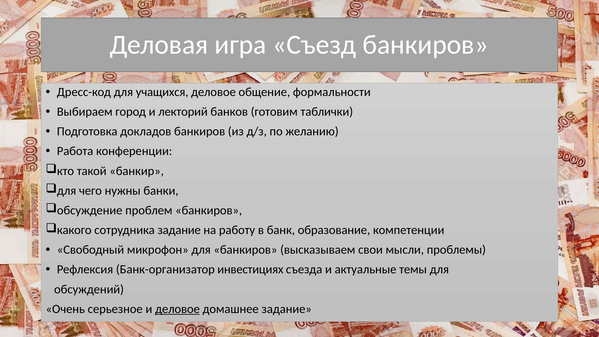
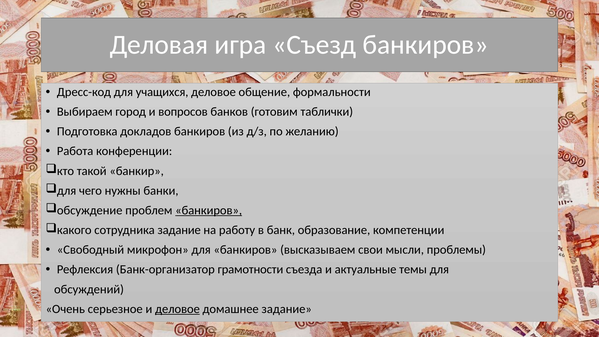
лекторий: лекторий -> вопросов
банкиров at (209, 210) underline: none -> present
инвестициях: инвестициях -> грамотности
